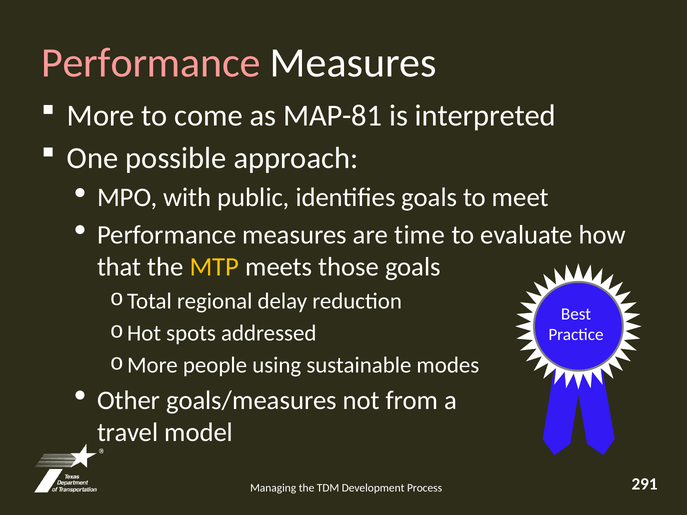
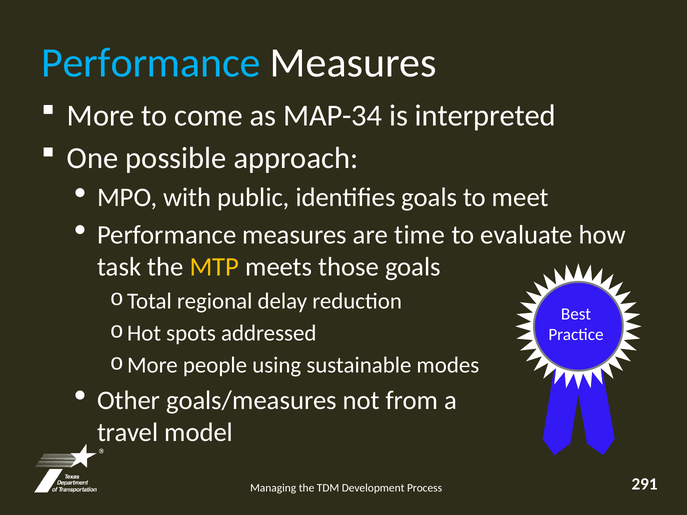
Performance at (151, 63) colour: pink -> light blue
MAP-81: MAP-81 -> MAP-34
that: that -> task
